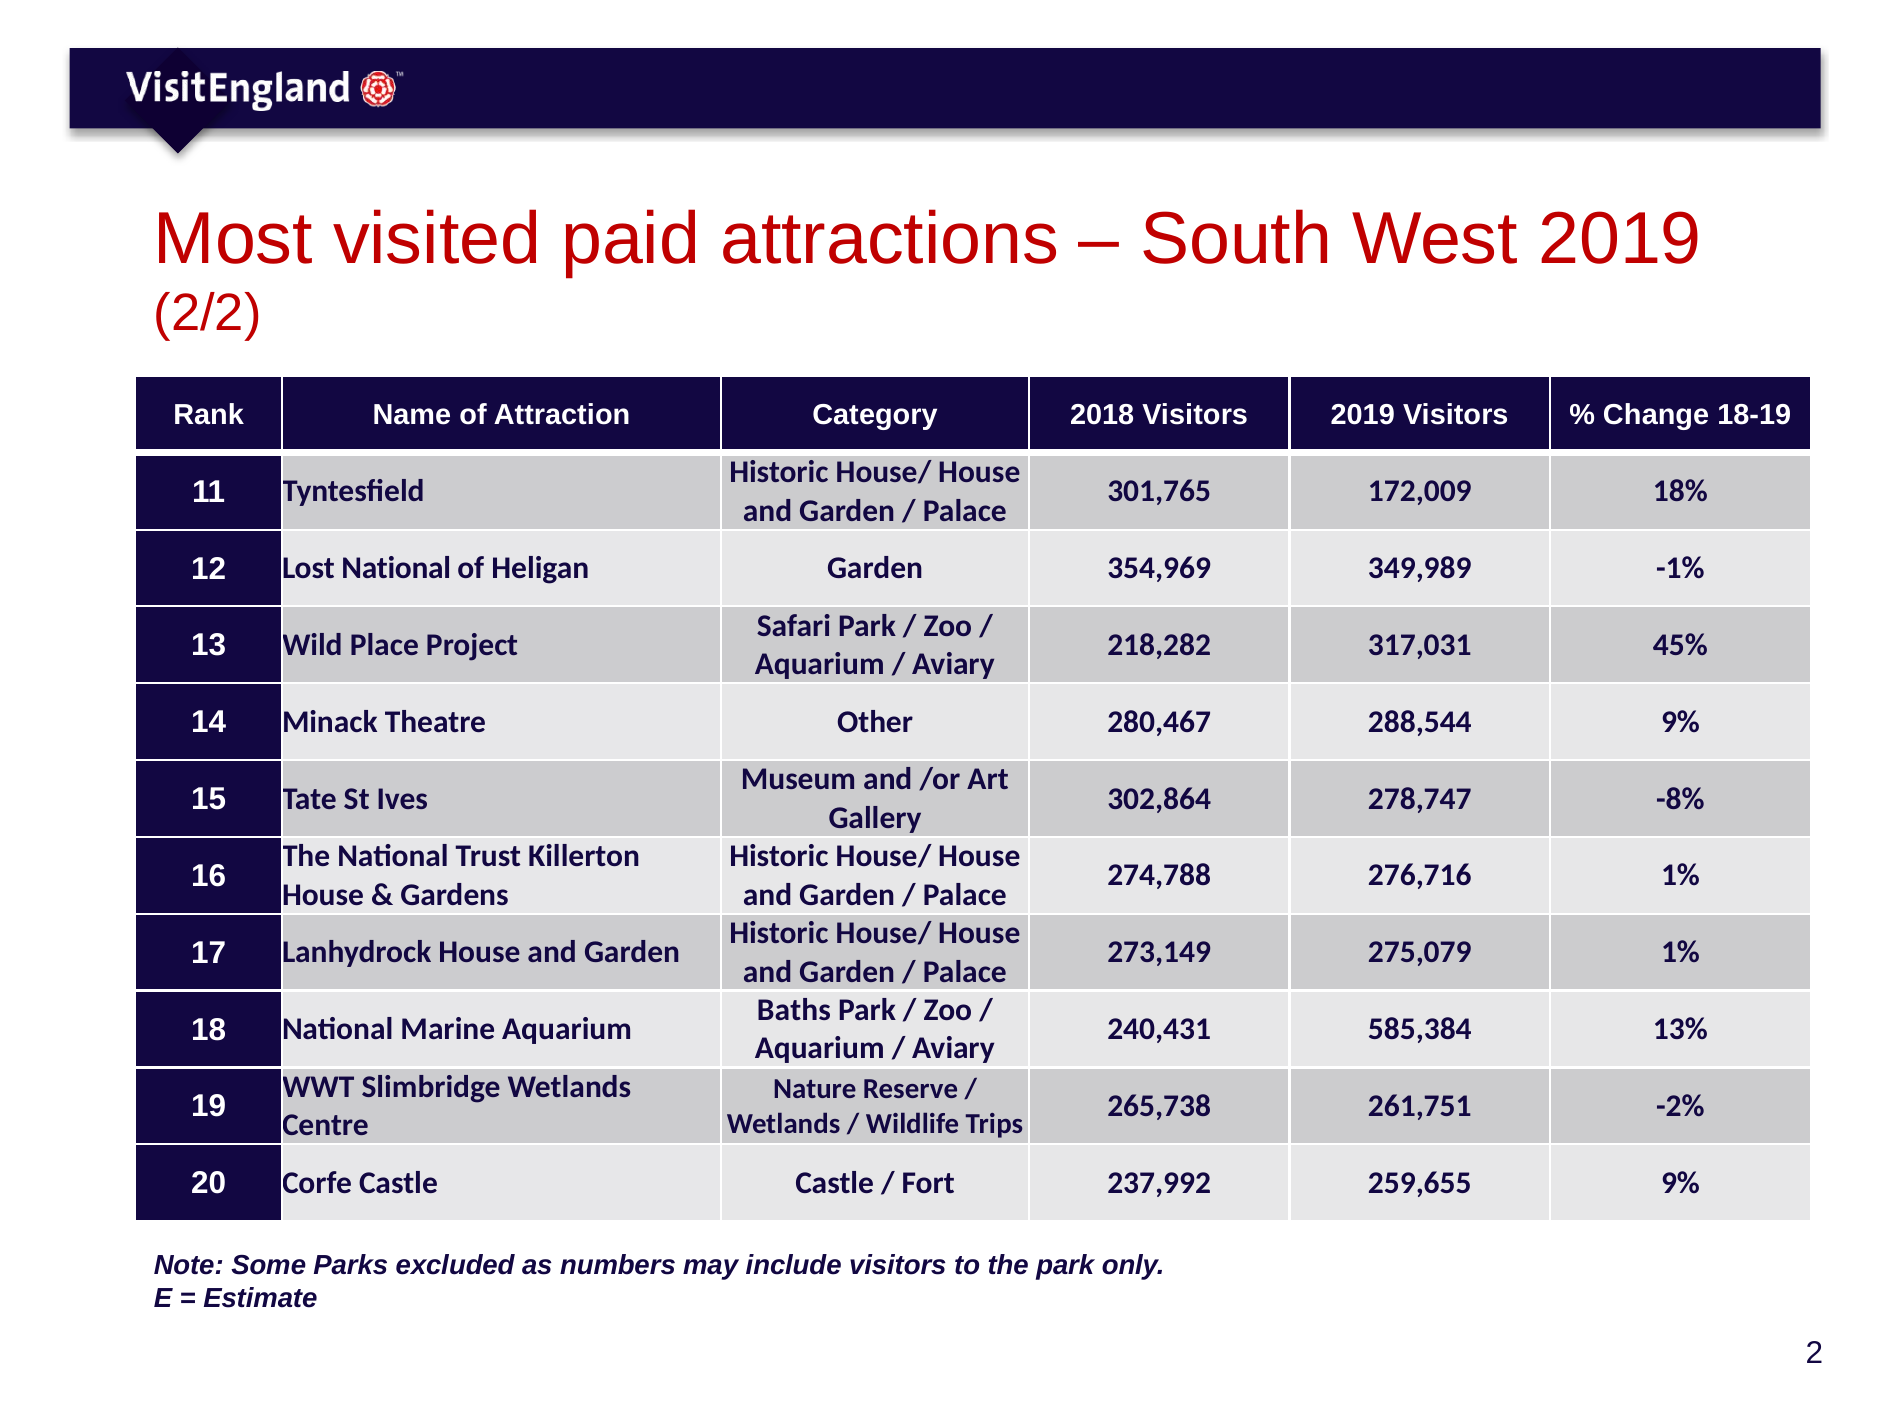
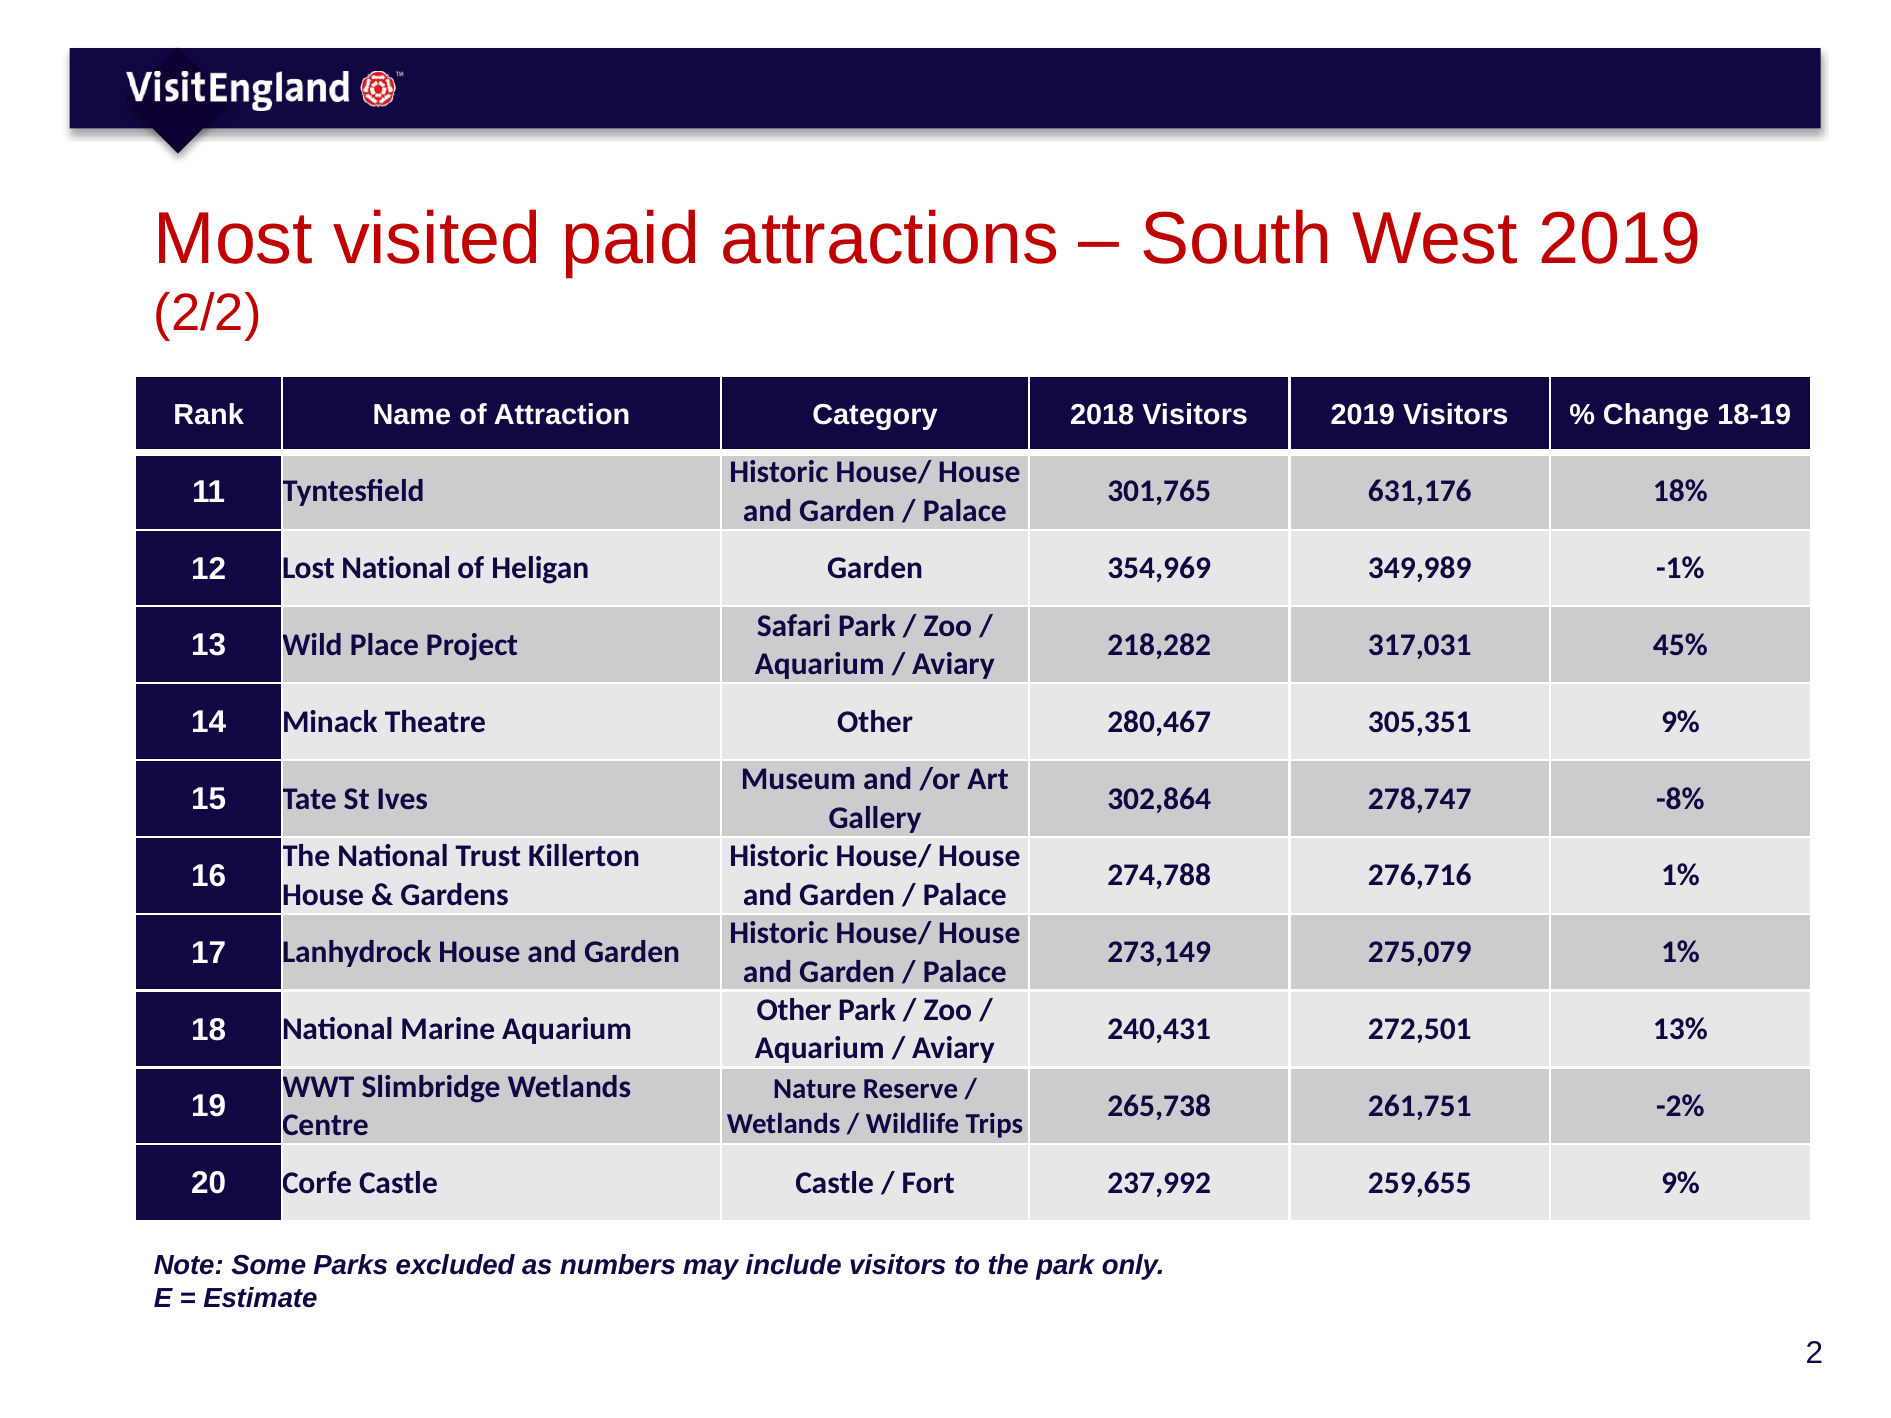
172,009: 172,009 -> 631,176
288,544: 288,544 -> 305,351
Baths at (794, 1010): Baths -> Other
585,384: 585,384 -> 272,501
